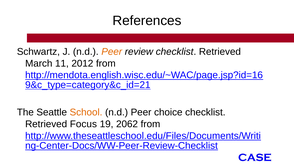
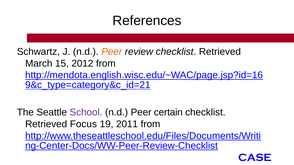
11: 11 -> 15
School colour: orange -> purple
choice: choice -> certain
2062: 2062 -> 2011
